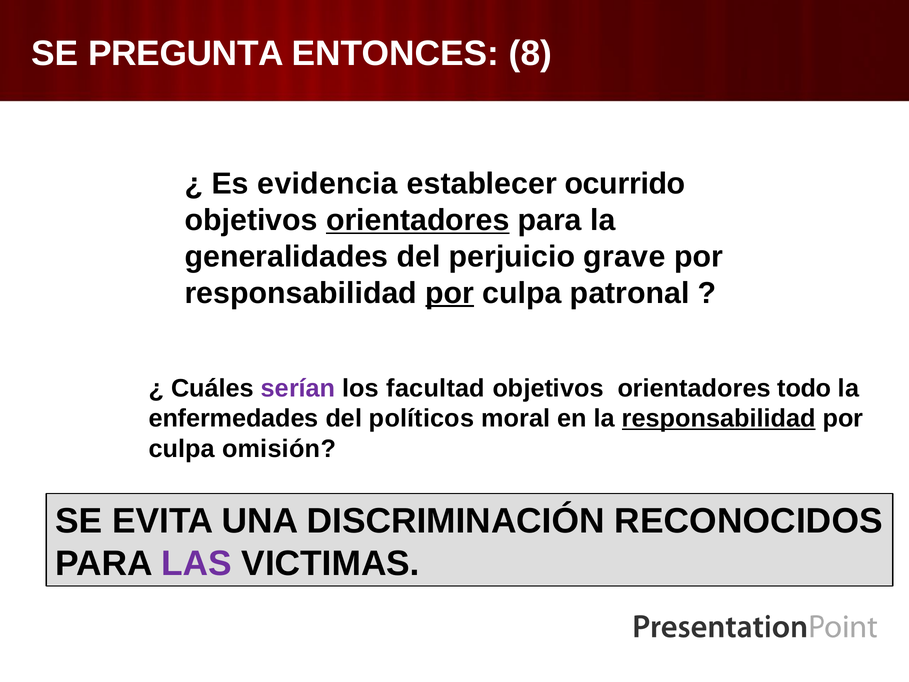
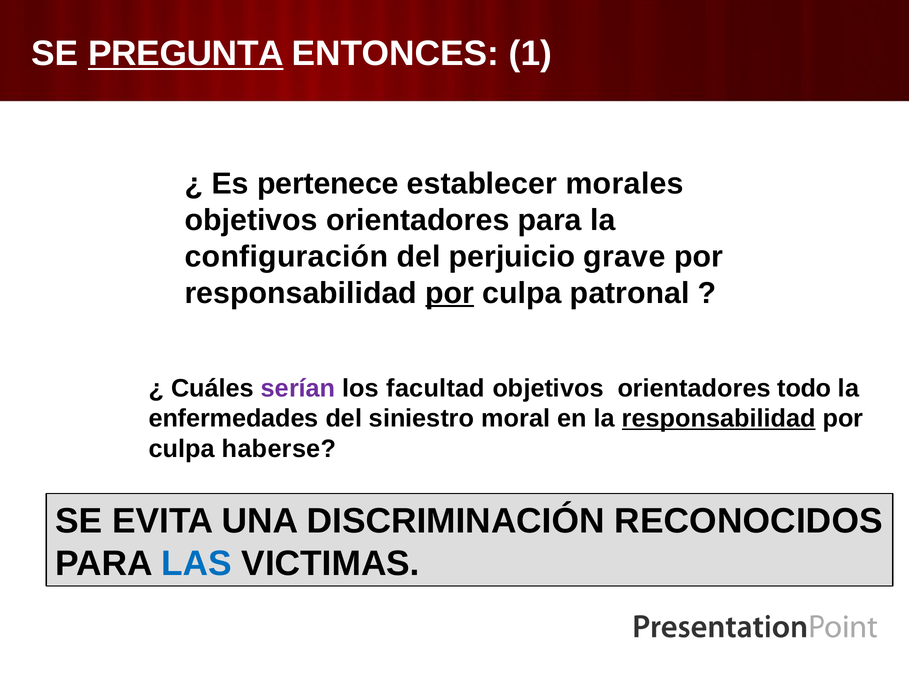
PREGUNTA underline: none -> present
8: 8 -> 1
evidencia: evidencia -> pertenece
ocurrido: ocurrido -> morales
orientadores at (418, 220) underline: present -> none
generalidades: generalidades -> configuración
políticos: políticos -> siniestro
omisión: omisión -> haberse
LAS colour: purple -> blue
